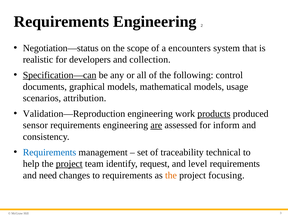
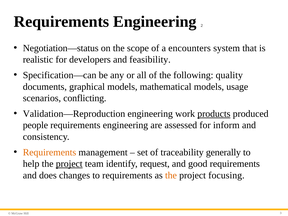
collection: collection -> feasibility
Specification—can underline: present -> none
control: control -> quality
attribution: attribution -> conflicting
sensor: sensor -> people
are underline: present -> none
Requirements at (50, 152) colour: blue -> orange
technical: technical -> generally
level: level -> good
need: need -> does
